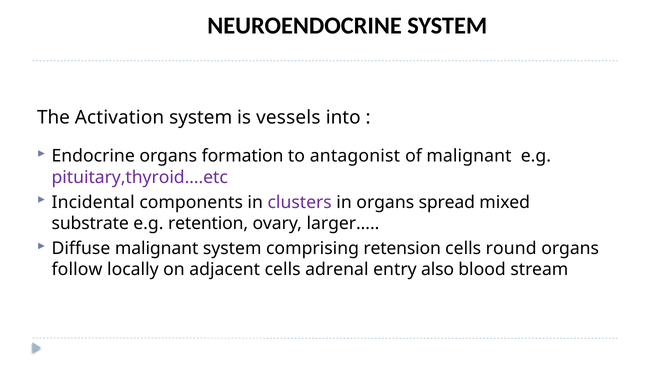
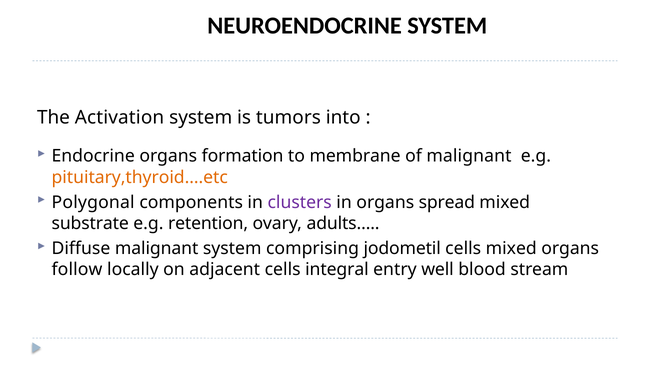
vessels: vessels -> tumors
antagonist: antagonist -> membrane
pituitary,thyroid….etc colour: purple -> orange
Incidental: Incidental -> Polygonal
larger…: larger… -> adults…
retension: retension -> jodometil
cells round: round -> mixed
adrenal: adrenal -> integral
also: also -> well
